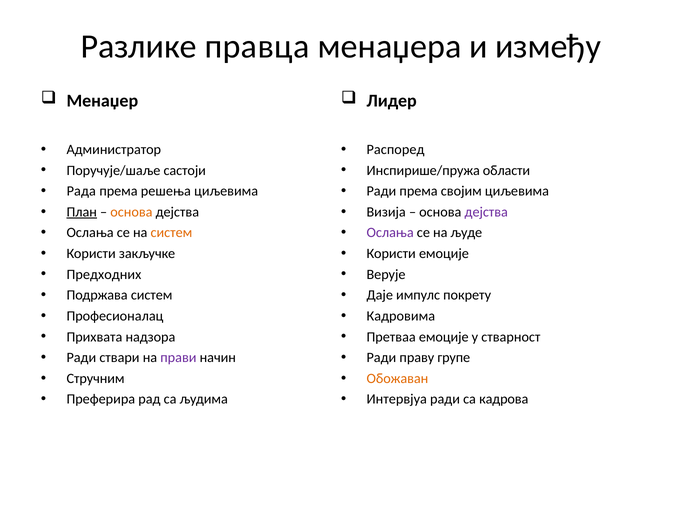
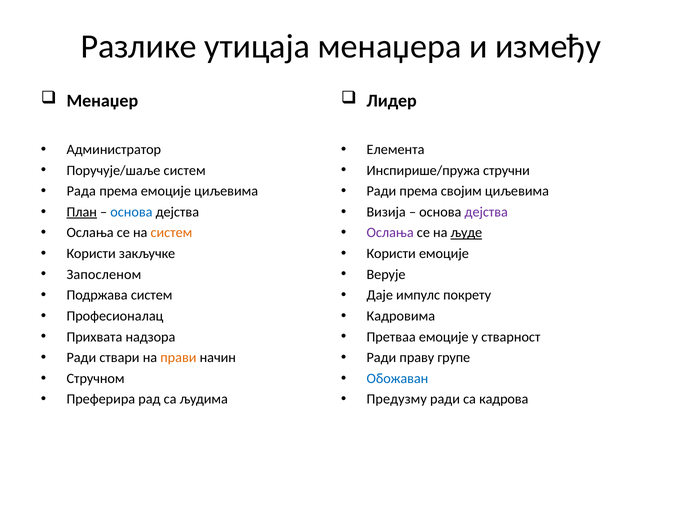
правца: правца -> утицаја
Распоред: Распоред -> Елемента
Поручује/шаље састоји: састоји -> систем
области: области -> стручни
према решења: решења -> емоције
основа at (131, 212) colour: orange -> blue
људе underline: none -> present
Предходних: Предходних -> Запосленом
прави colour: purple -> orange
Стручним: Стручним -> Стручном
Обожаван colour: orange -> blue
Интервјуа: Интервјуа -> Предузму
